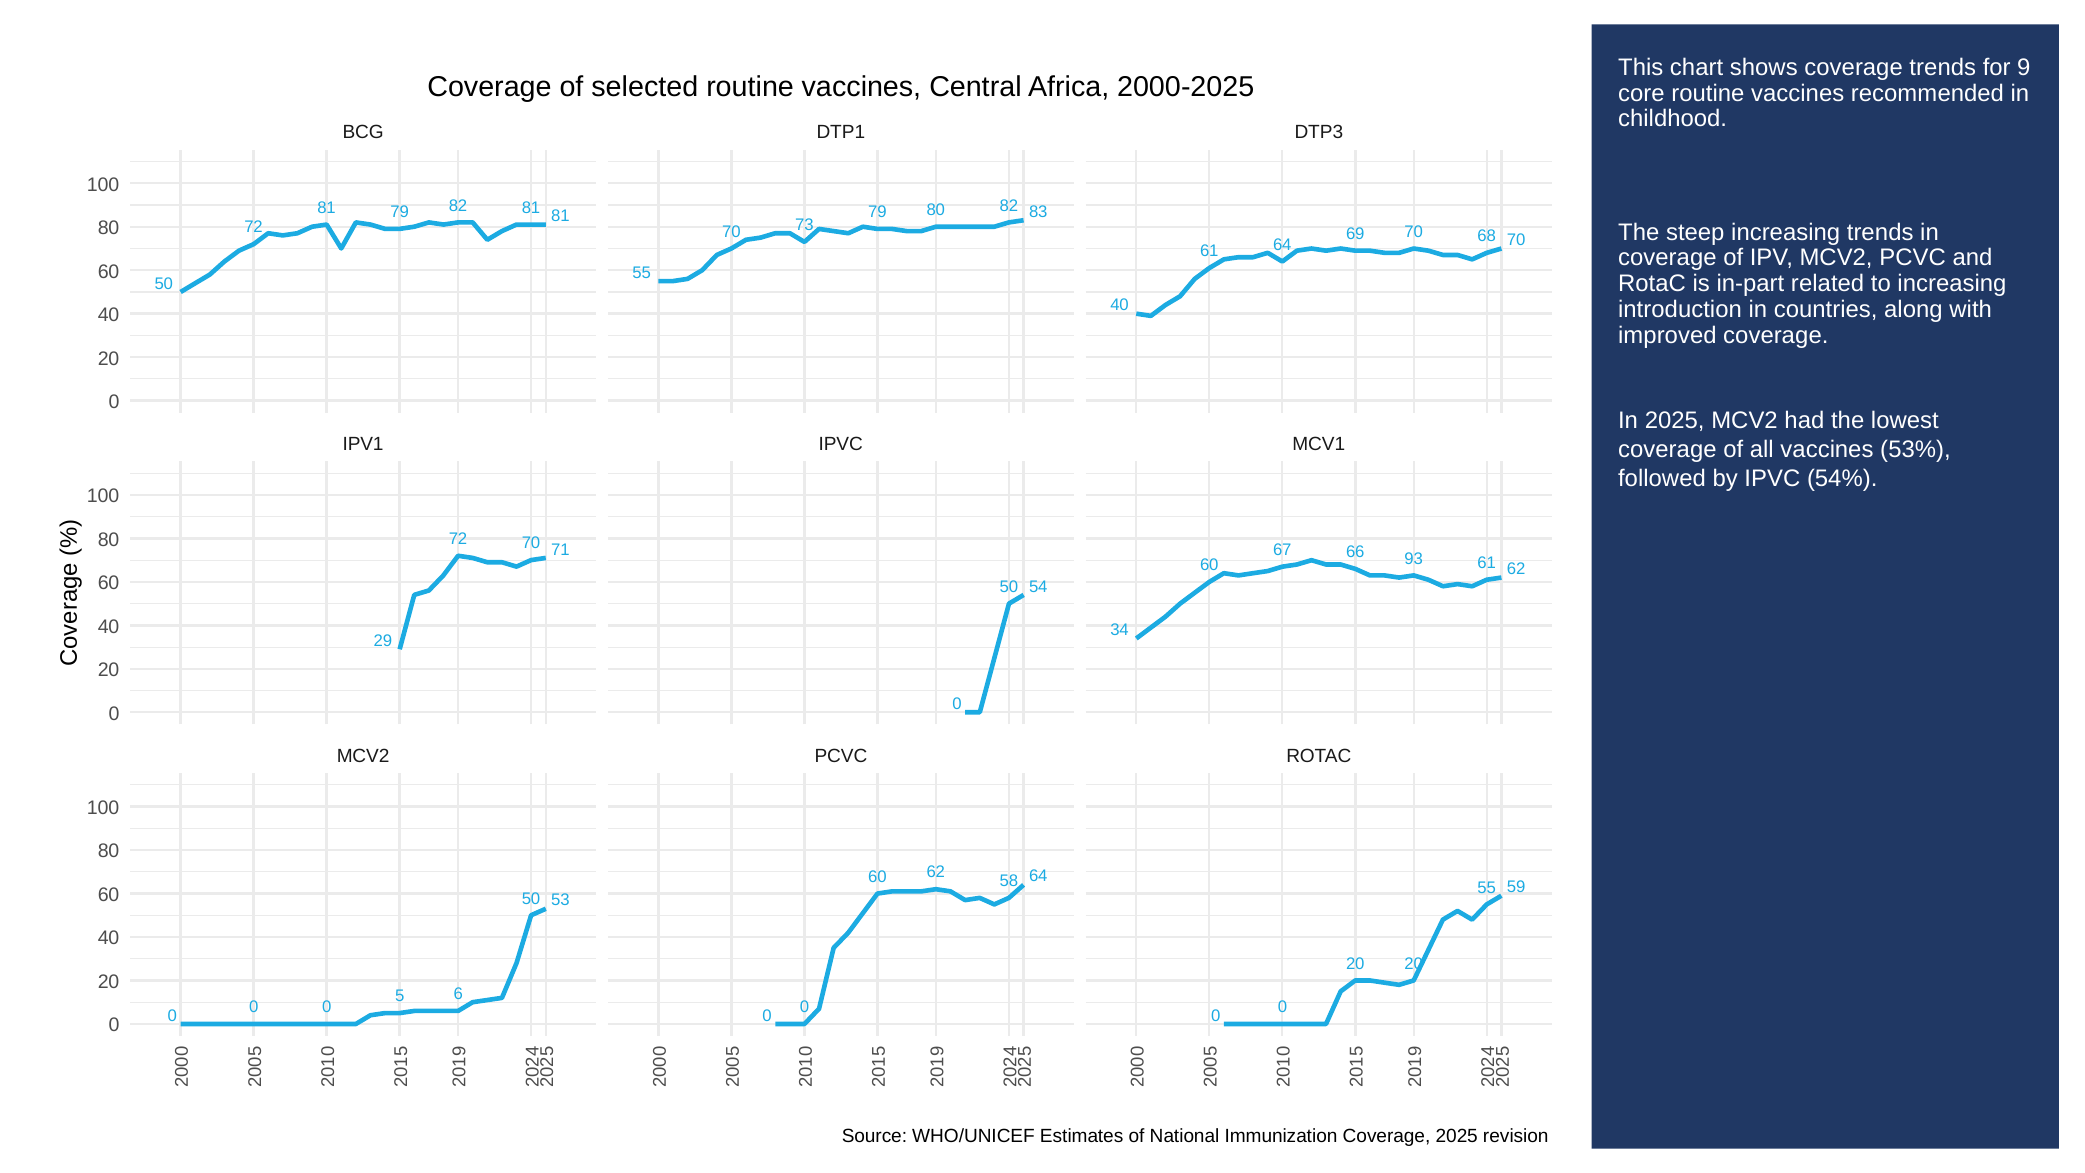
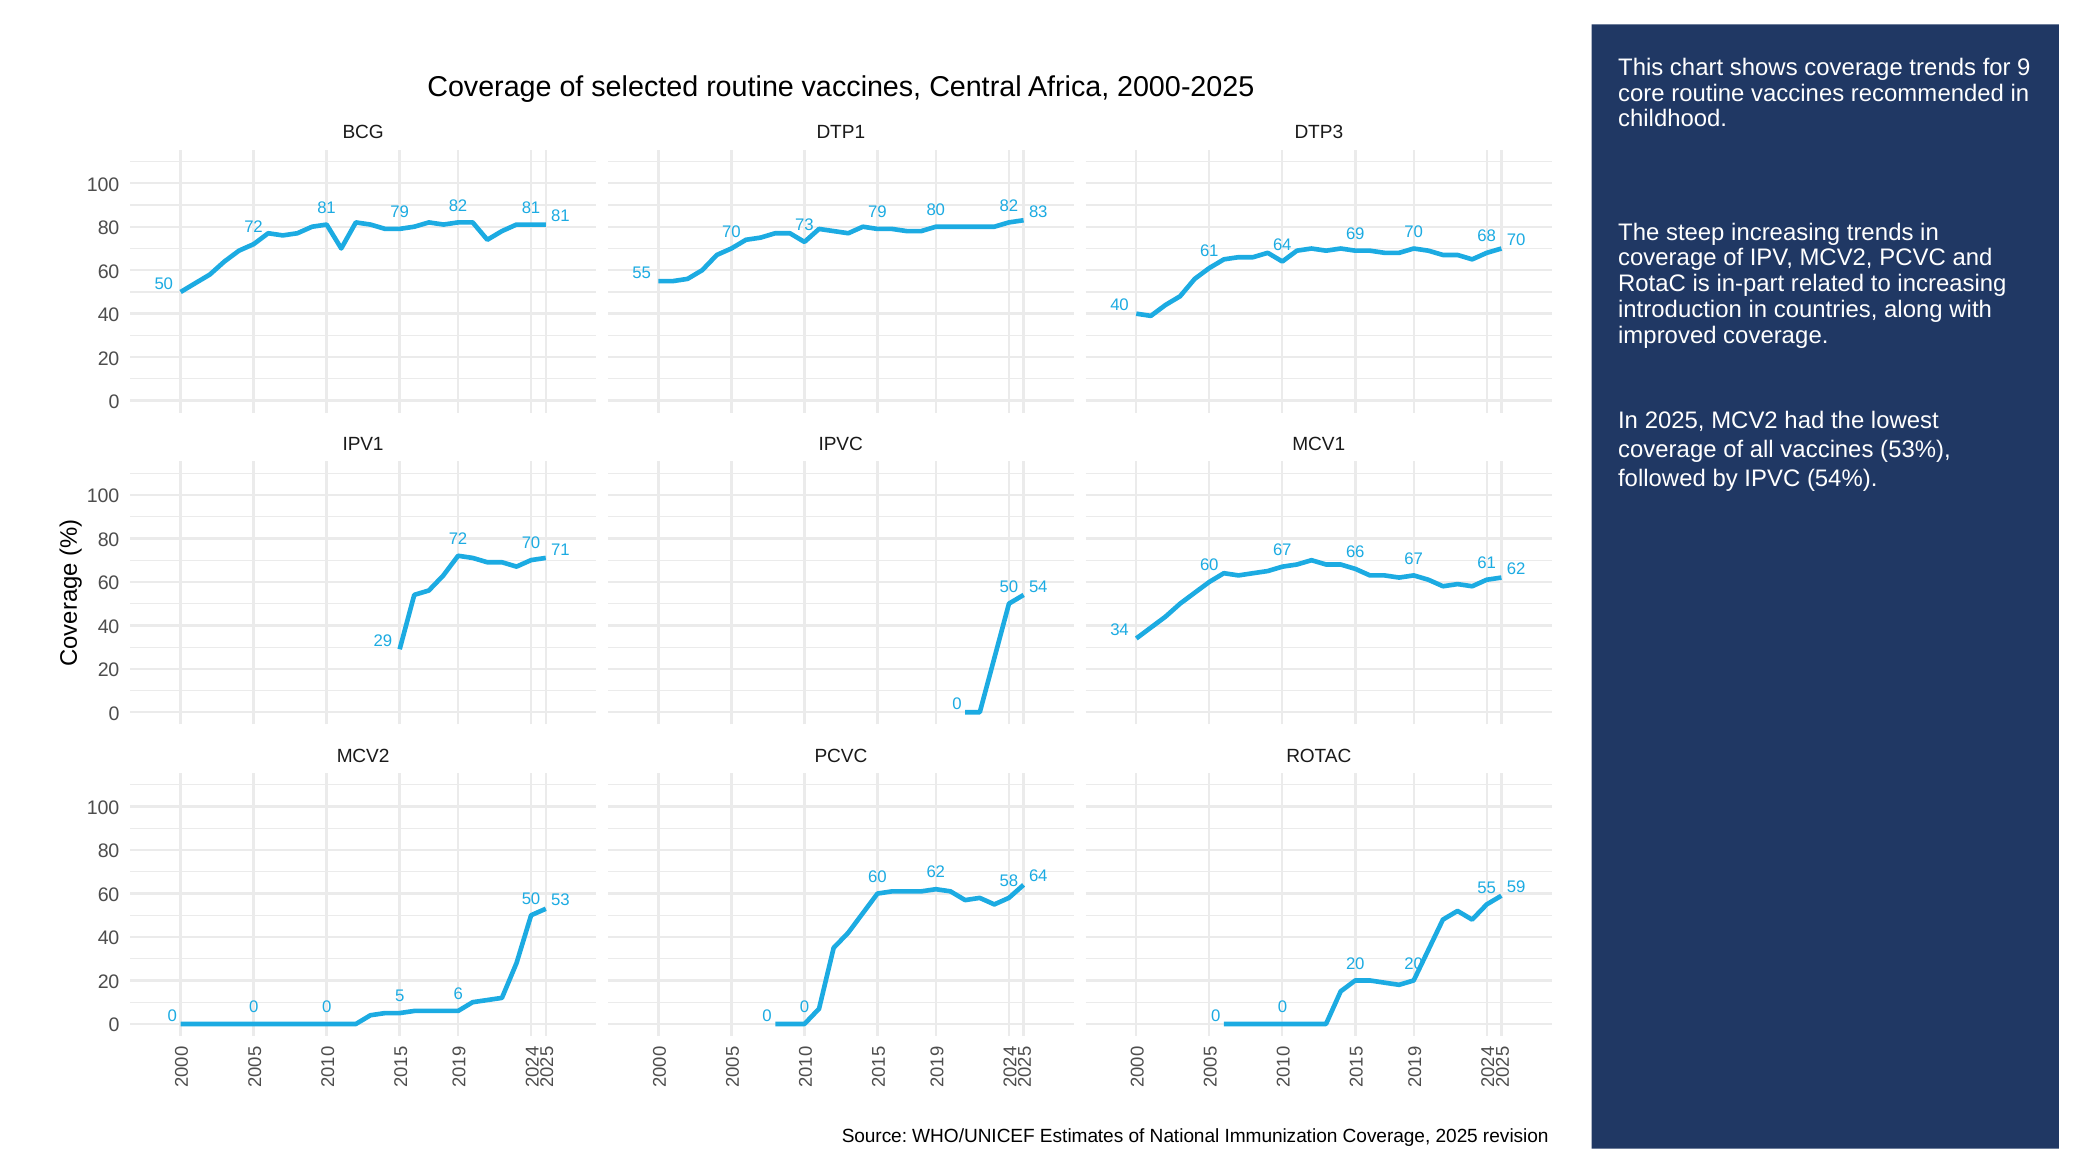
66 93: 93 -> 67
